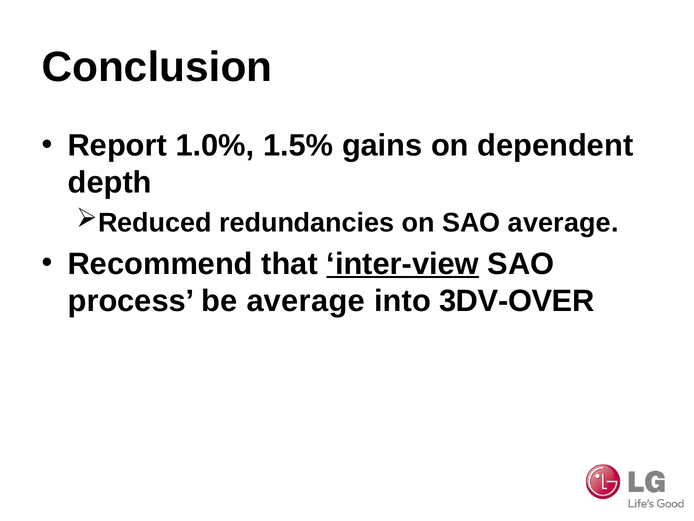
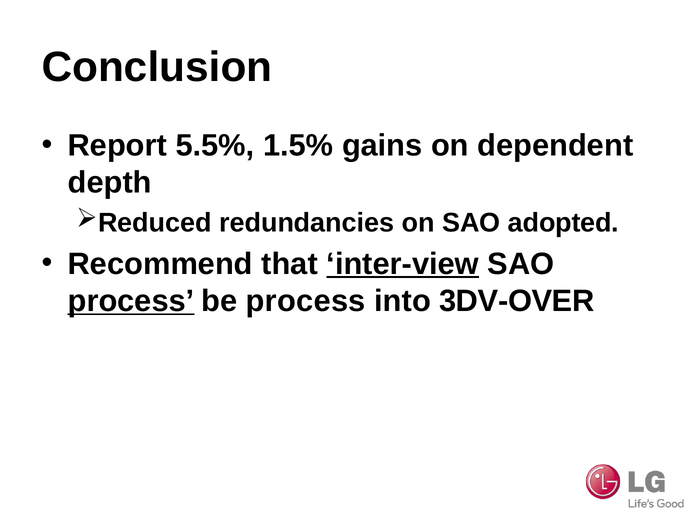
1.0%: 1.0% -> 5.5%
SAO average: average -> adopted
process at (131, 301) underline: none -> present
be average: average -> process
